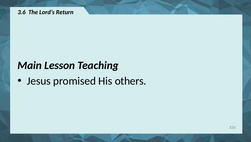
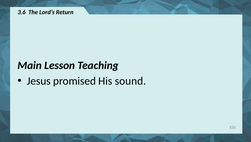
others: others -> sound
